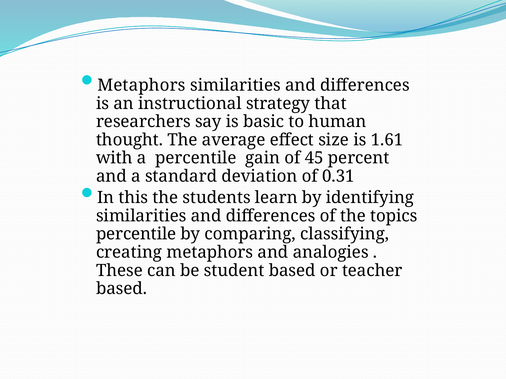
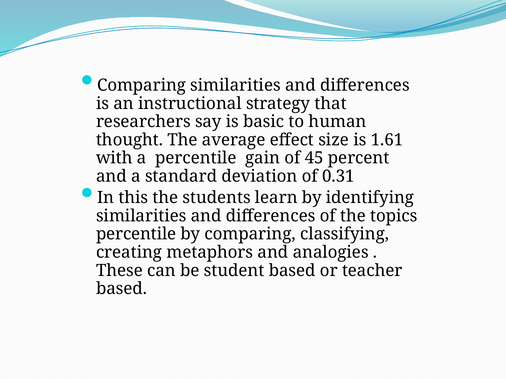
Metaphors at (141, 85): Metaphors -> Comparing
